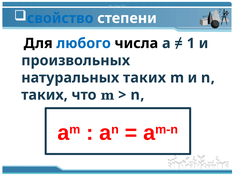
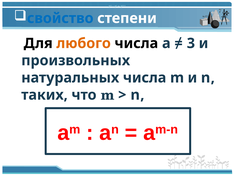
любого colour: blue -> orange
1: 1 -> 3
натуральных таких: таких -> числа
